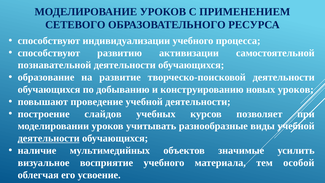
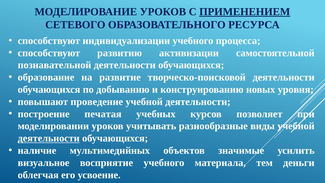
ПРИМЕНЕНИЕМ underline: none -> present
новых уроков: уроков -> уровня
слайдов: слайдов -> печатая
особой: особой -> деньги
